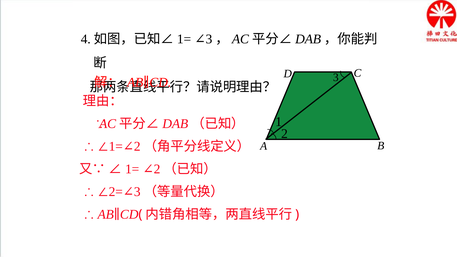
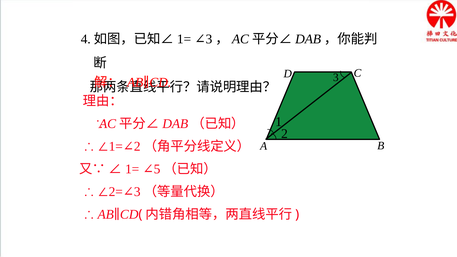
2 at (157, 169): 2 -> 5
